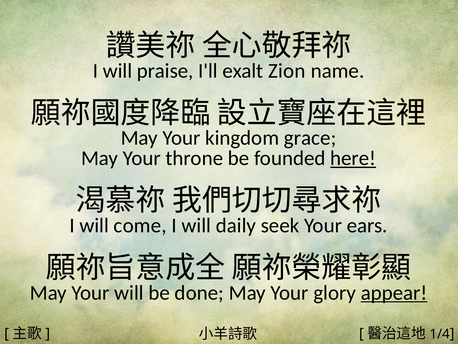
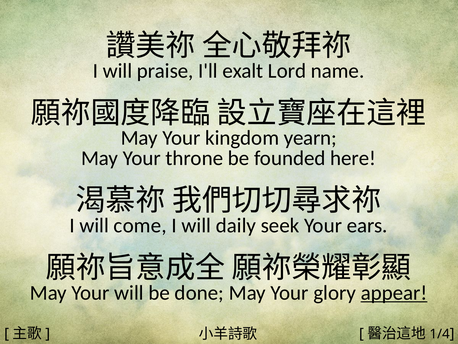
Zion: Zion -> Lord
grace: grace -> yearn
here underline: present -> none
